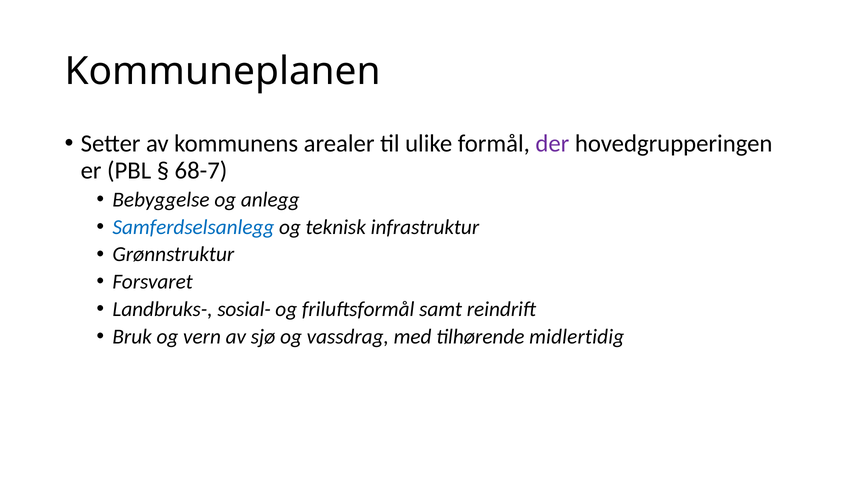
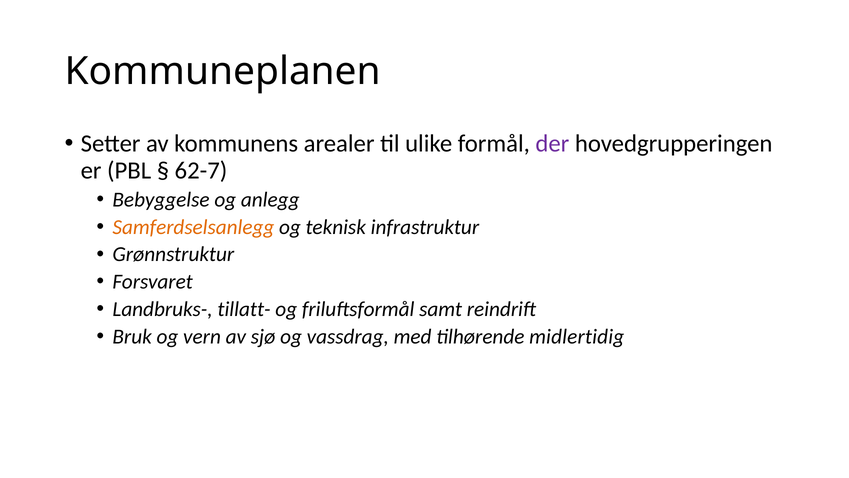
68-7: 68-7 -> 62-7
Samferdselsanlegg colour: blue -> orange
sosial-: sosial- -> tillatt-
